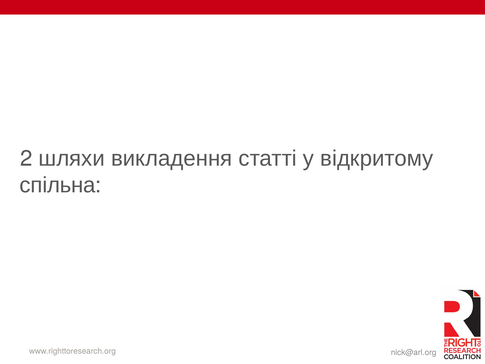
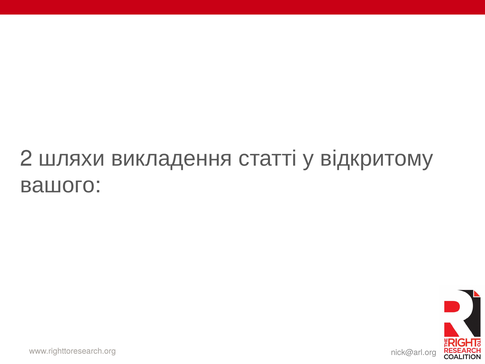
спільна: спільна -> вашого
